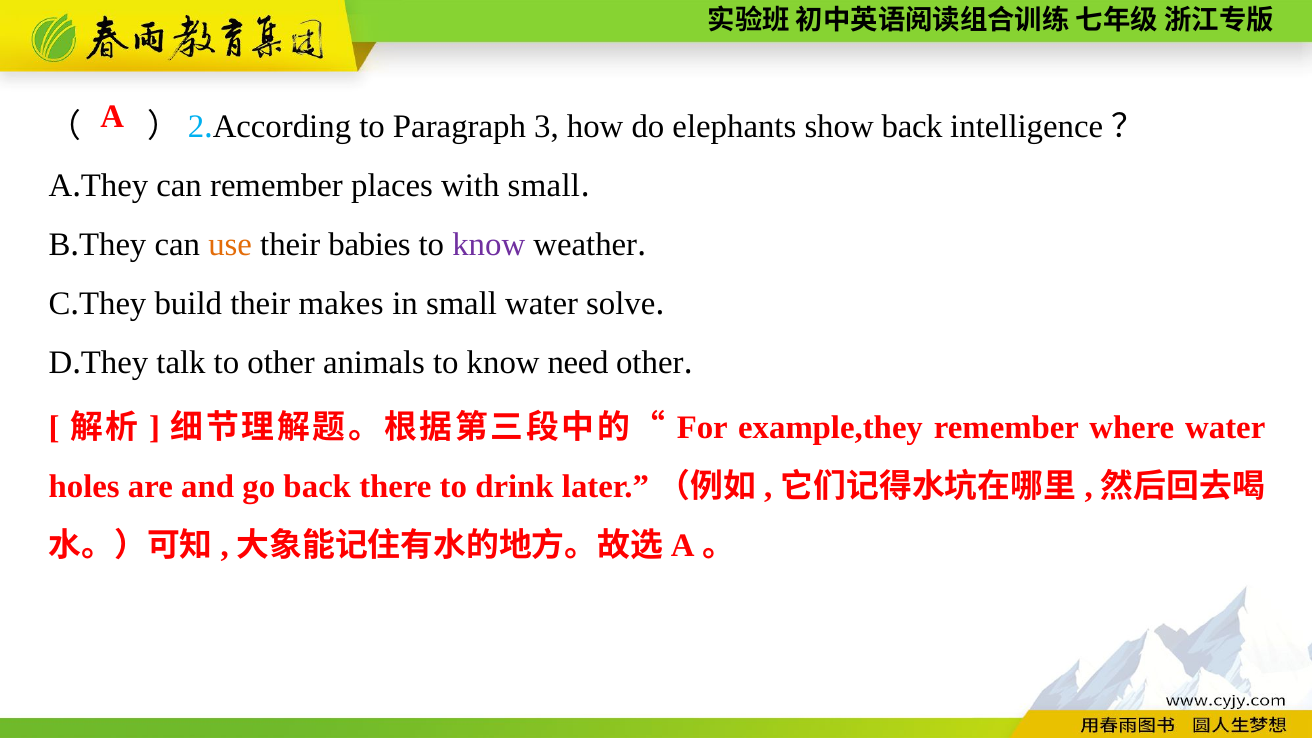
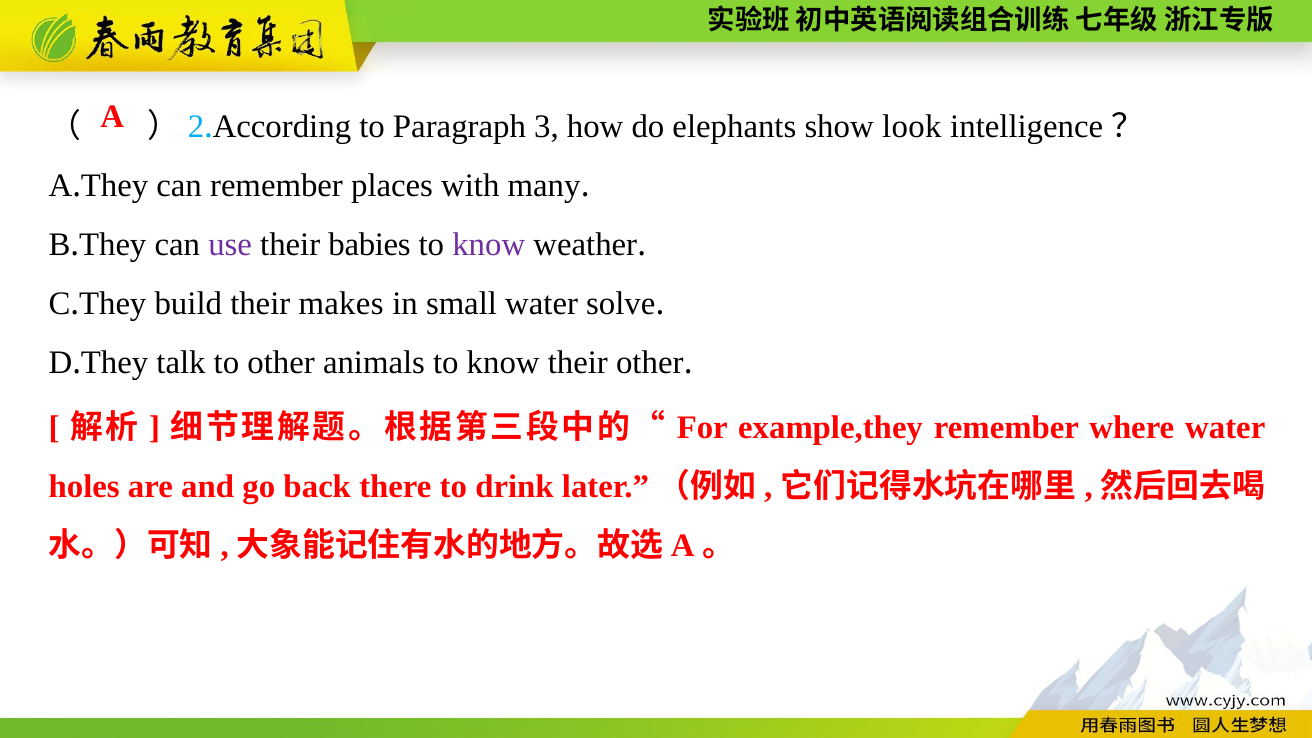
show back: back -> look
with small: small -> many
use colour: orange -> purple
know need: need -> their
